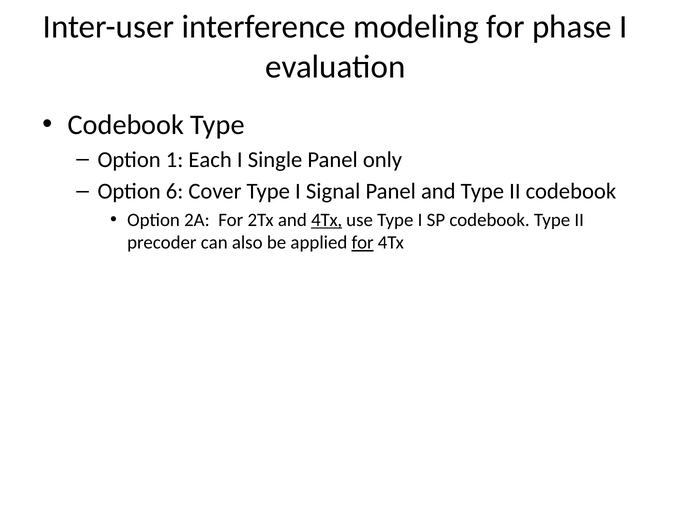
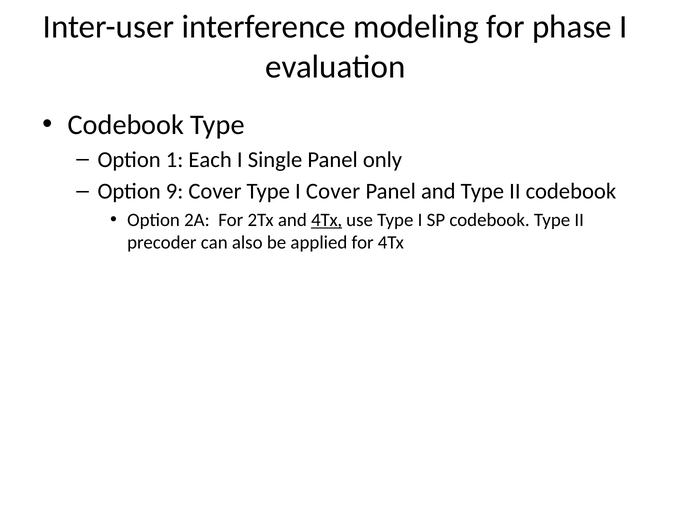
6: 6 -> 9
I Signal: Signal -> Cover
for at (363, 242) underline: present -> none
